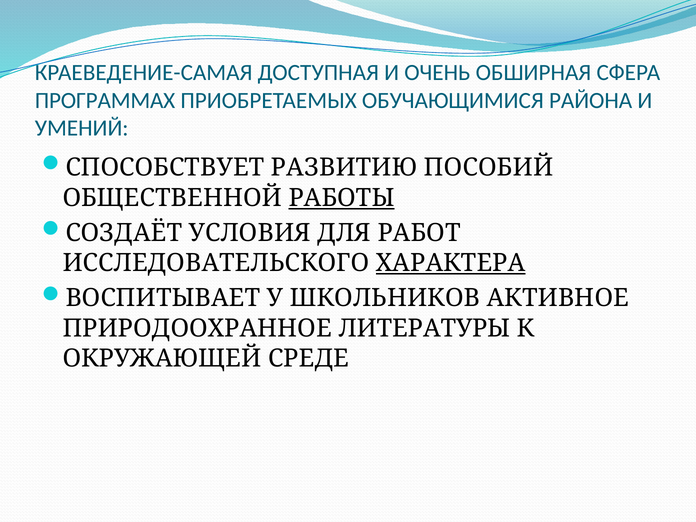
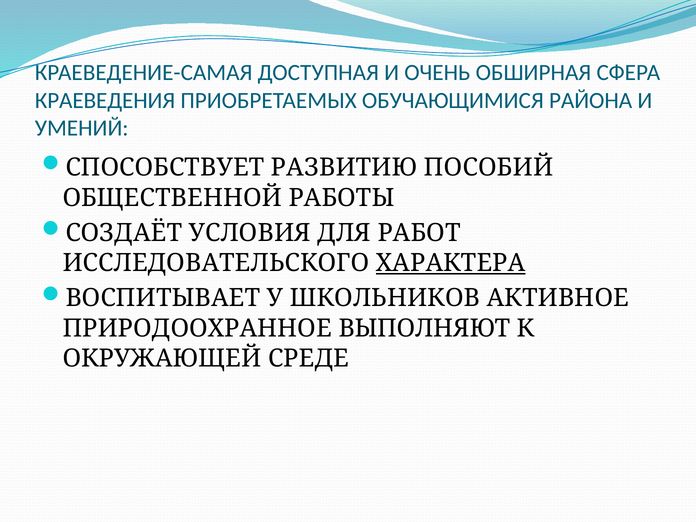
ПРОГРАММАХ: ПРОГРАММАХ -> КРАЕВЕДЕНИЯ
РАБОТЫ underline: present -> none
ЛИТЕРАТУРЫ: ЛИТЕРАТУРЫ -> ВЫПОЛНЯЮТ
